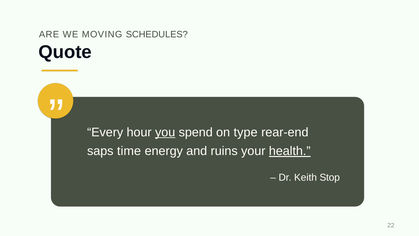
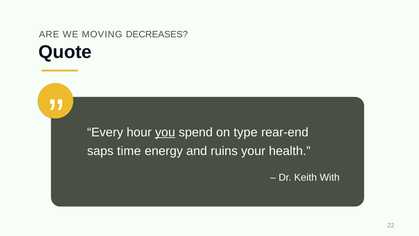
SCHEDULES: SCHEDULES -> DECREASES
health underline: present -> none
Stop: Stop -> With
